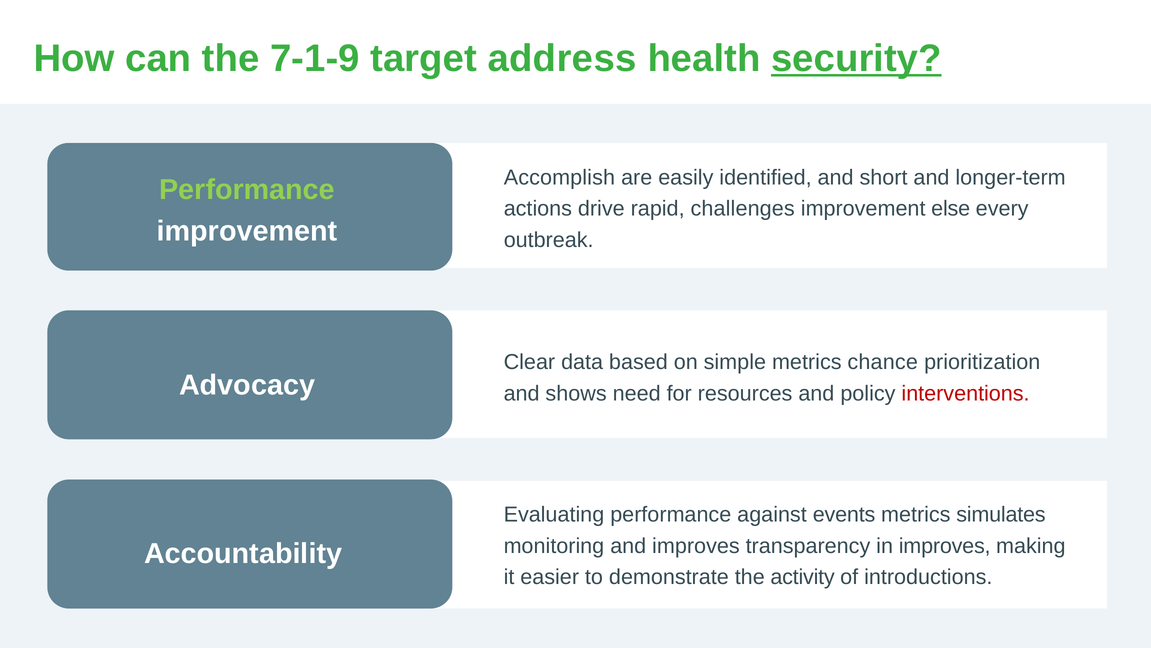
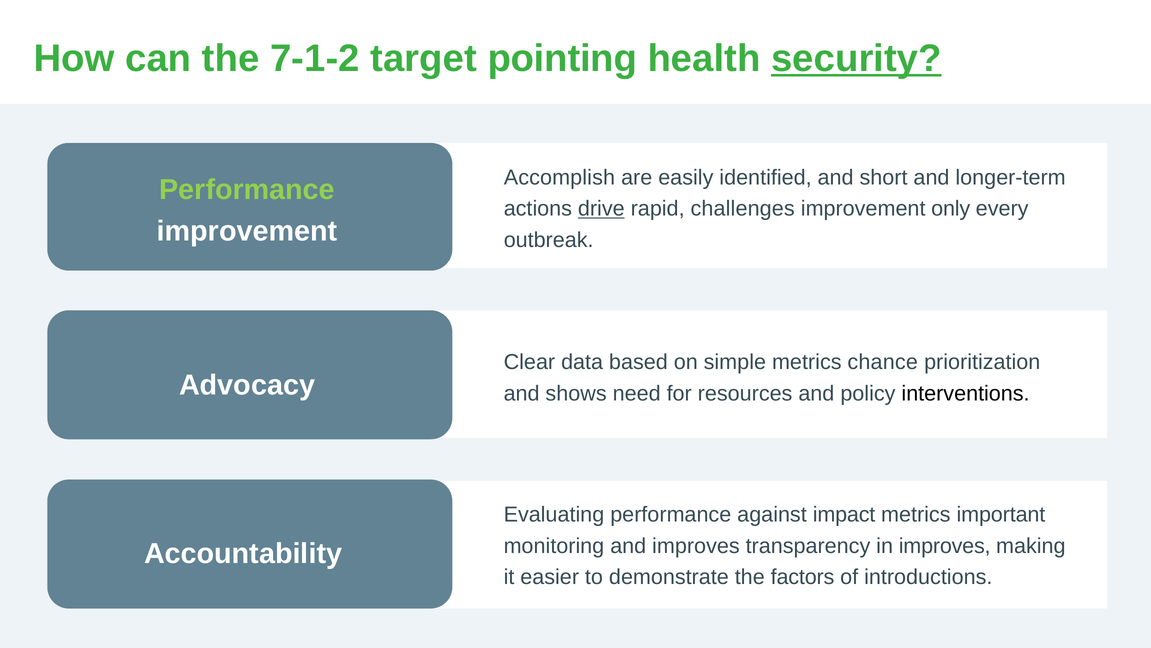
7-1-9: 7-1-9 -> 7-1-2
address: address -> pointing
drive underline: none -> present
else: else -> only
interventions colour: red -> black
events: events -> impact
simulates: simulates -> important
activity: activity -> factors
